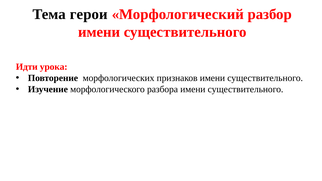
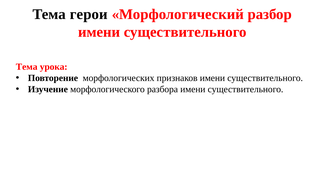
Идти at (27, 67): Идти -> Тема
